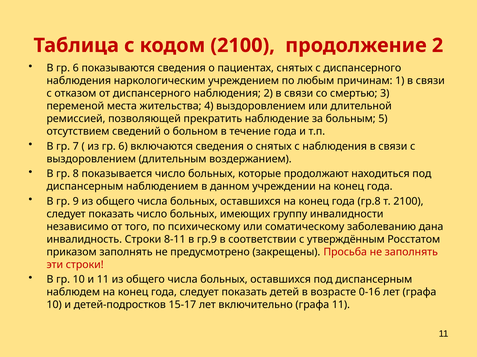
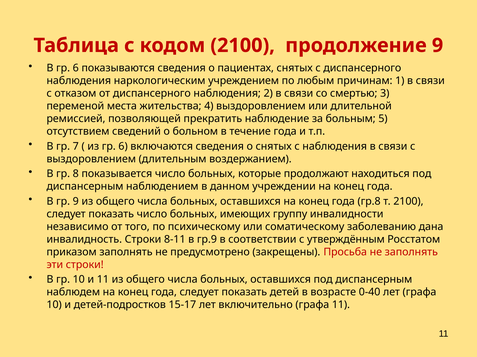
продолжение 2: 2 -> 9
0-16: 0-16 -> 0-40
